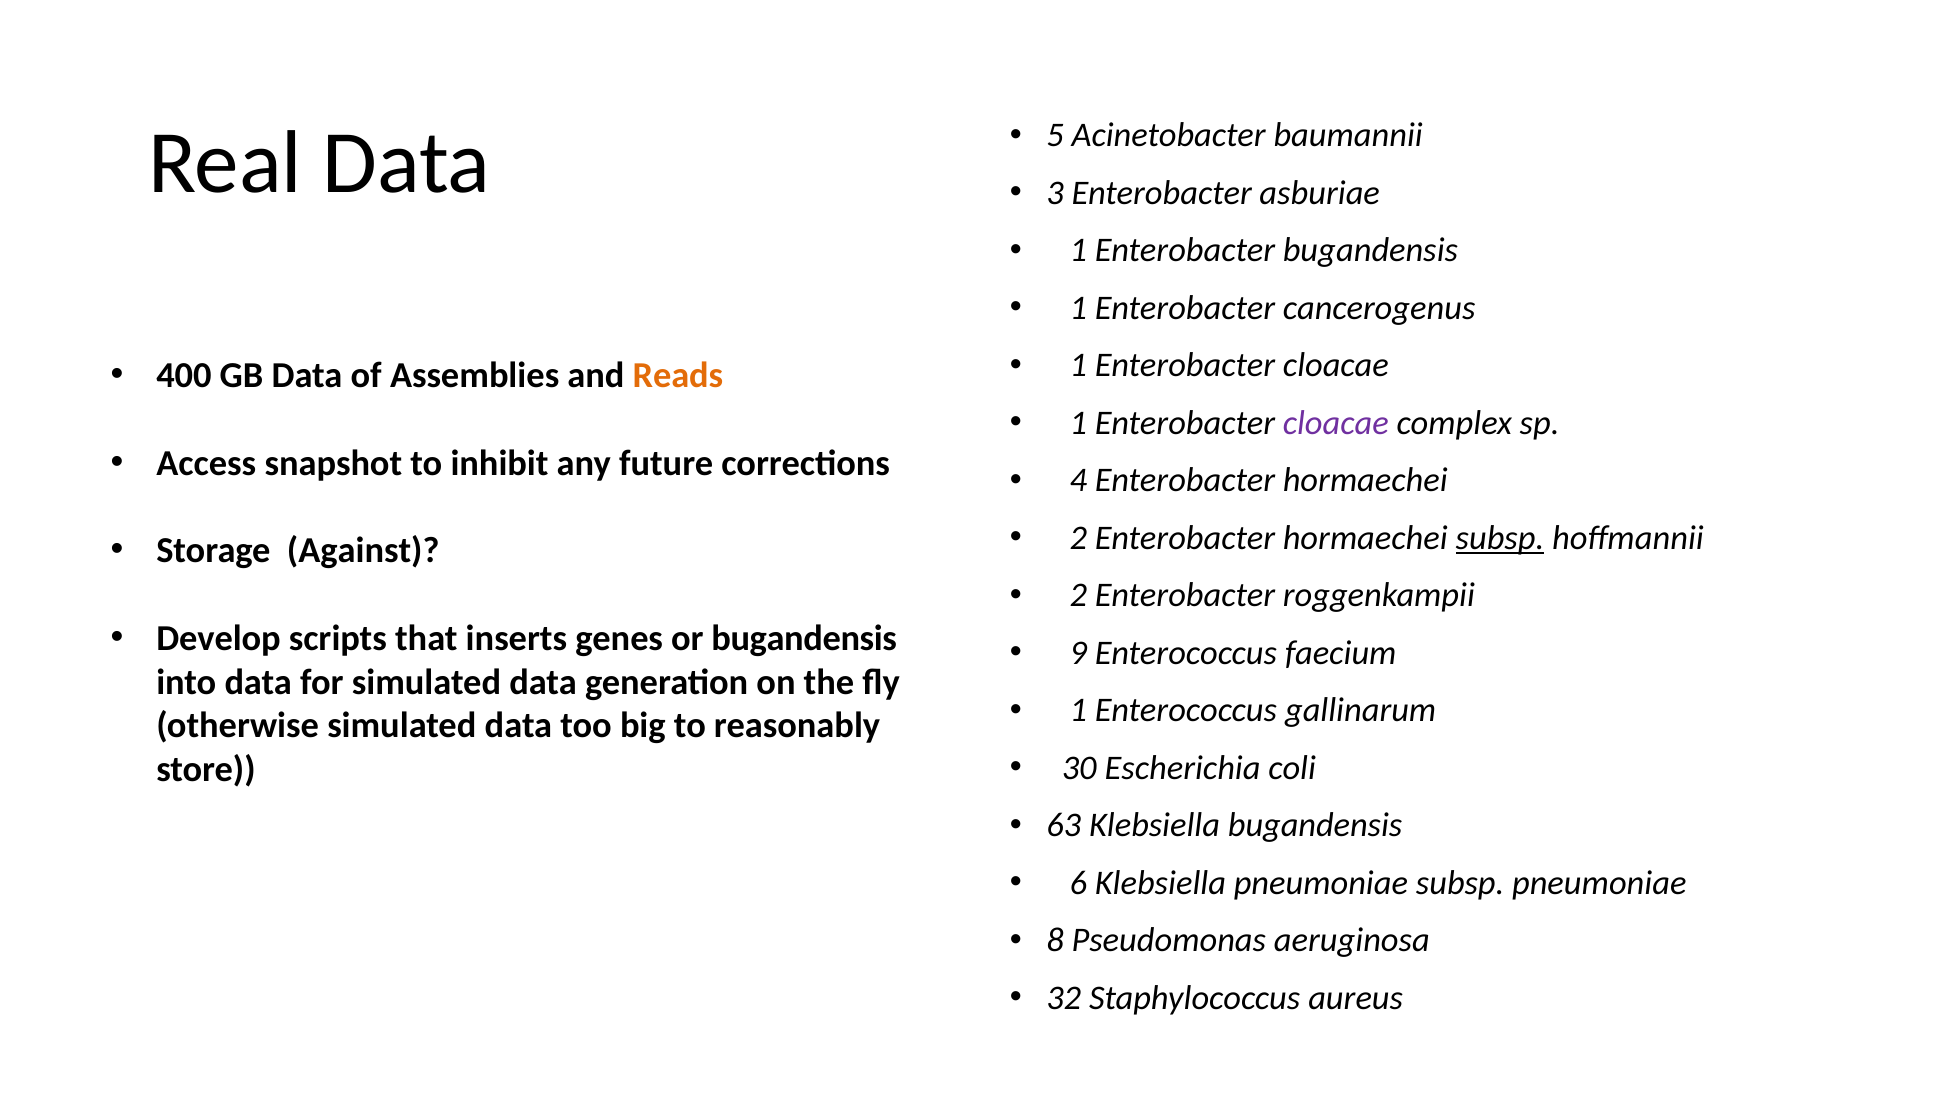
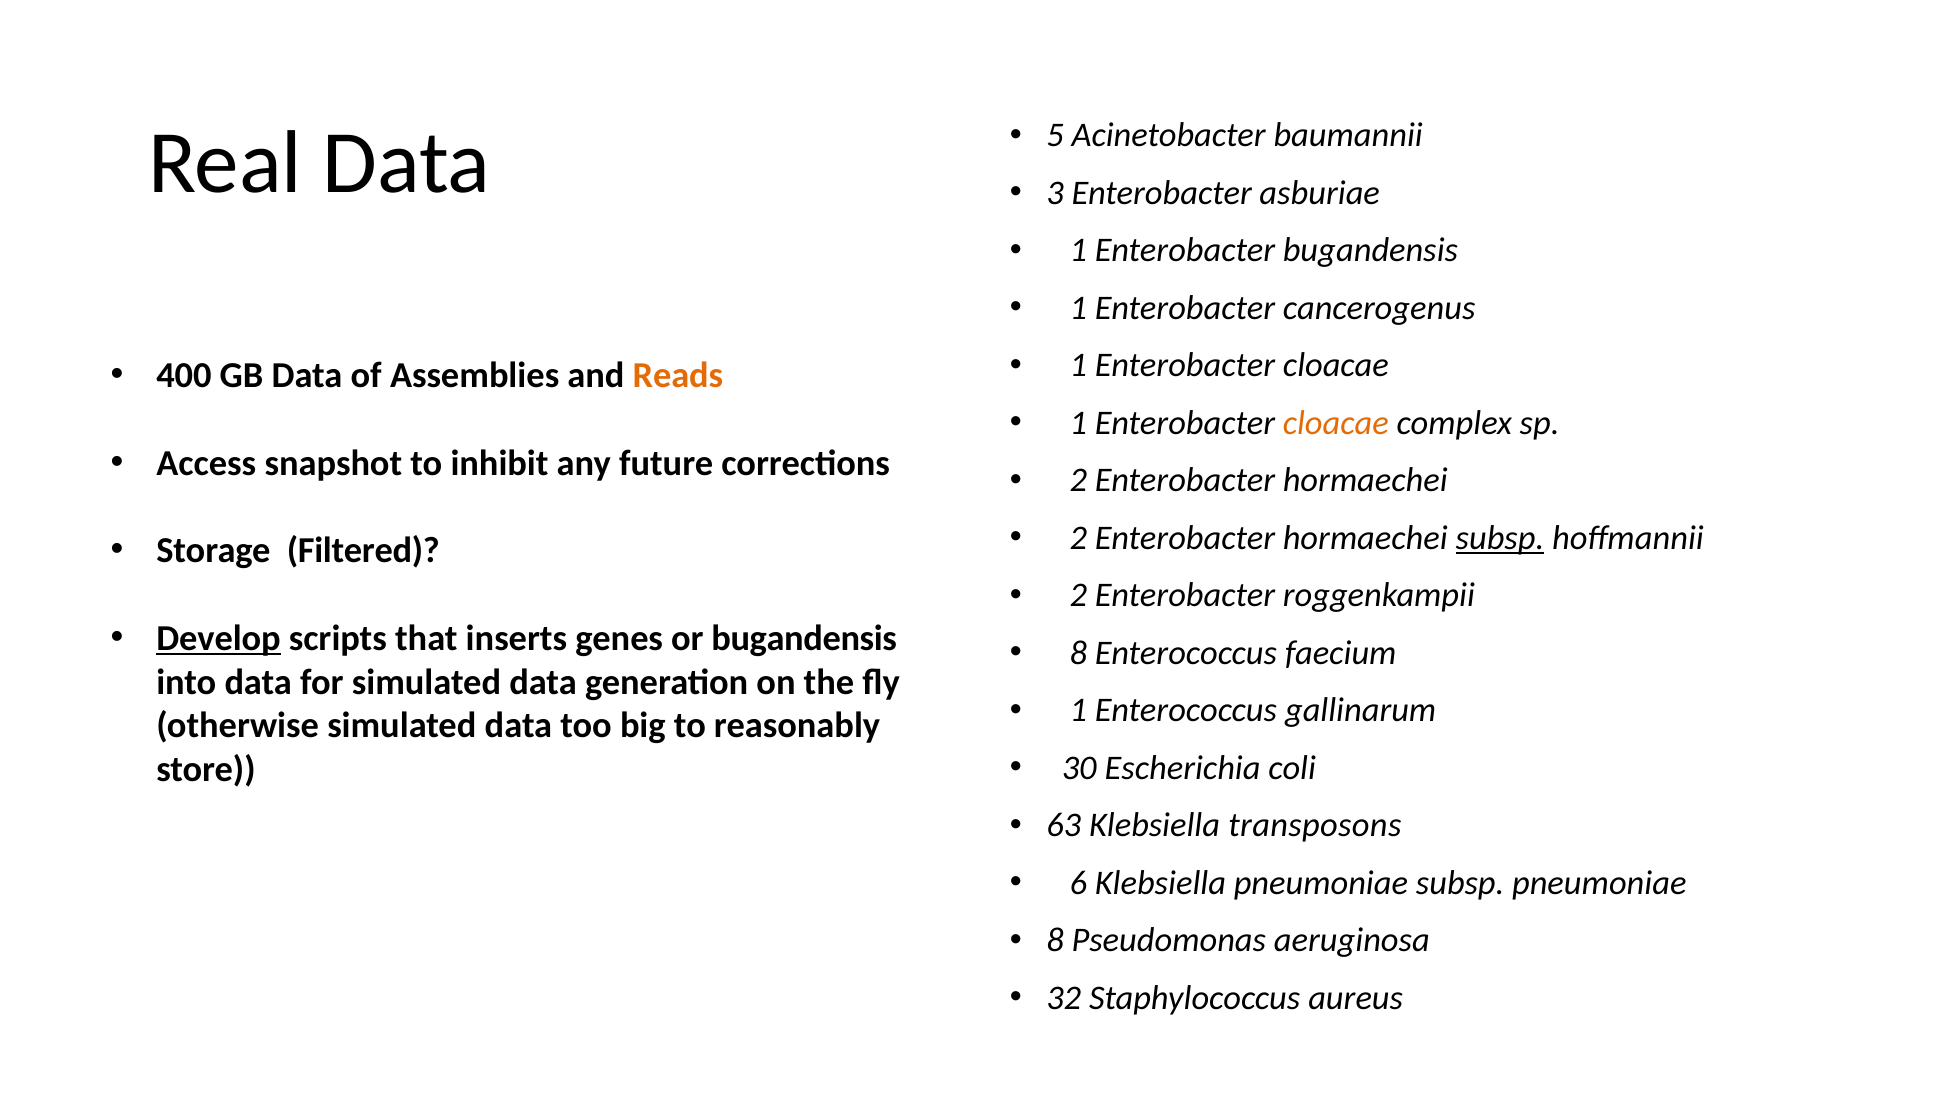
cloacae at (1336, 423) colour: purple -> orange
4 at (1078, 480): 4 -> 2
Against: Against -> Filtered
Develop underline: none -> present
9 at (1078, 652): 9 -> 8
Klebsiella bugandensis: bugandensis -> transposons
